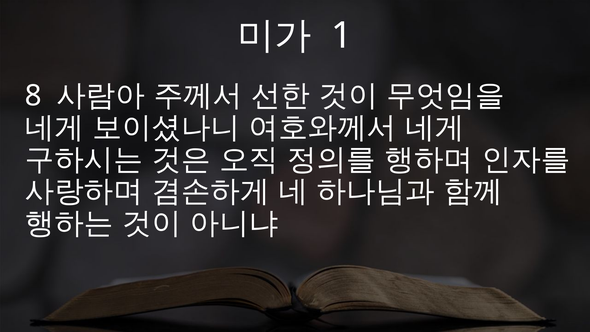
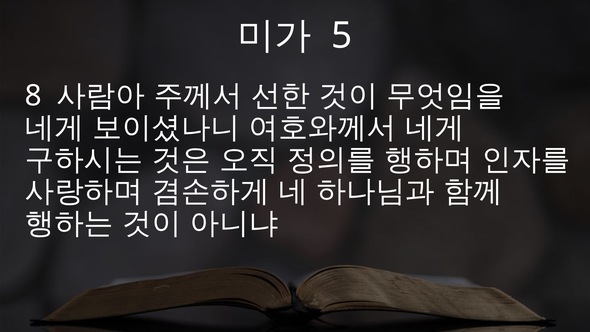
1: 1 -> 5
